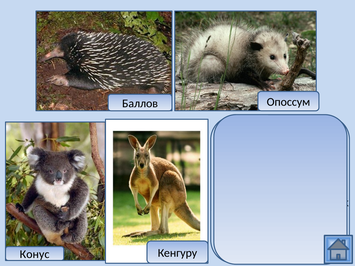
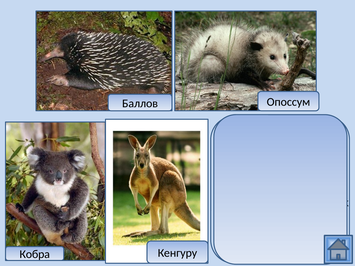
Конус: Конус -> Кобра
